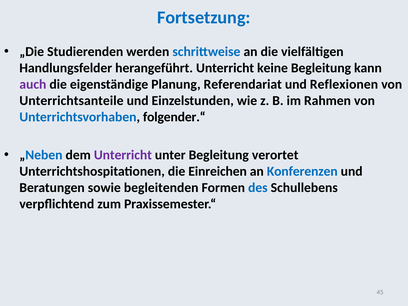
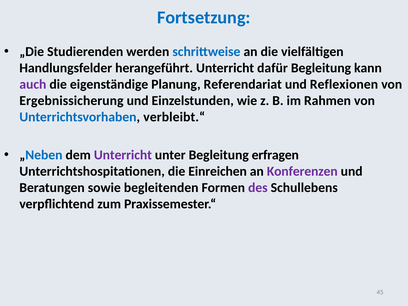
keine: keine -> dafür
Unterrichtsanteile: Unterrichtsanteile -> Ergebnissicherung
folgender.“: folgender.“ -> verbleibt.“
verortet: verortet -> erfragen
Konferenzen colour: blue -> purple
des colour: blue -> purple
